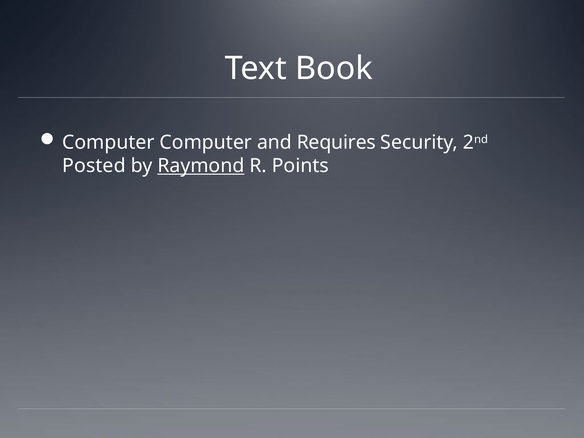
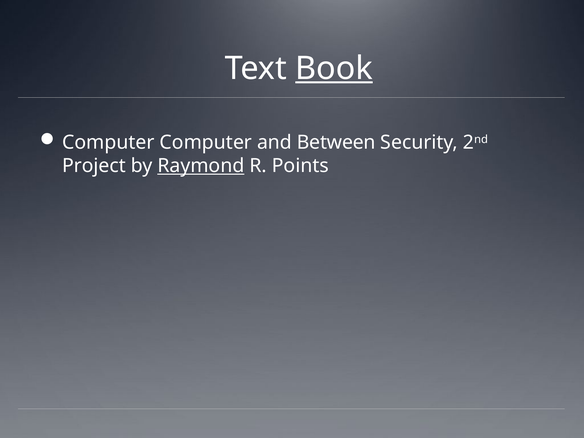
Book underline: none -> present
Requires: Requires -> Between
Posted: Posted -> Project
